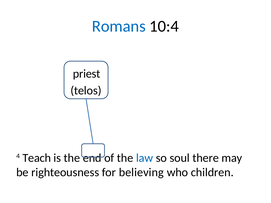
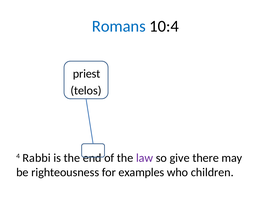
Teach: Teach -> Rabbi
law colour: blue -> purple
soul: soul -> give
believing: believing -> examples
